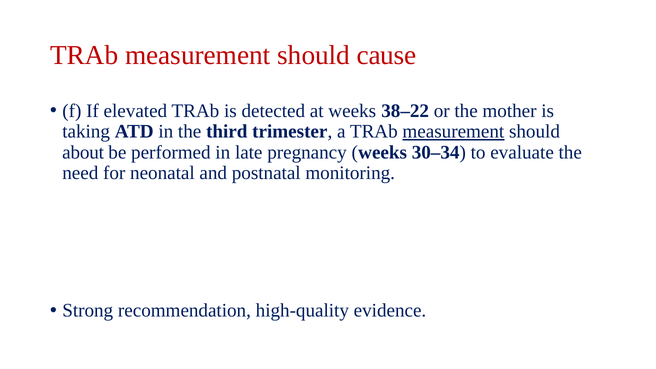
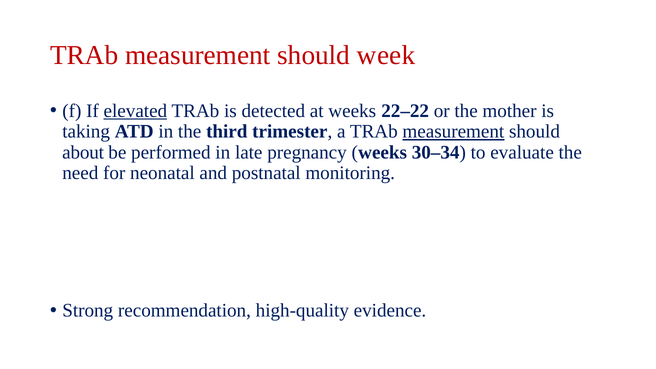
cause: cause -> week
elevated underline: none -> present
38–22: 38–22 -> 22–22
